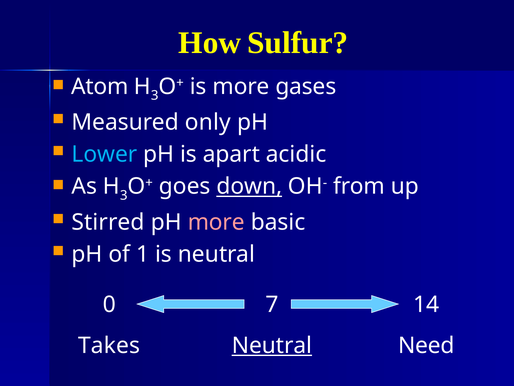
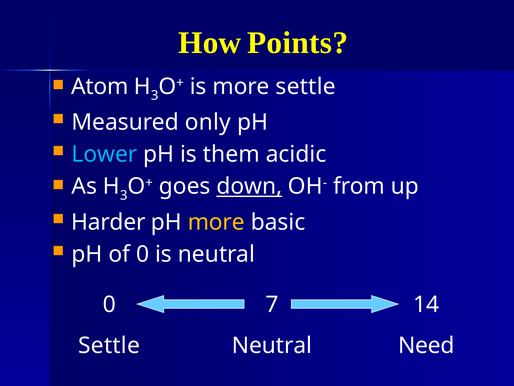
Sulfur: Sulfur -> Points
more gases: gases -> settle
apart: apart -> them
Stirred: Stirred -> Harder
more at (216, 222) colour: pink -> yellow
of 1: 1 -> 0
Takes at (109, 345): Takes -> Settle
Neutral at (272, 345) underline: present -> none
